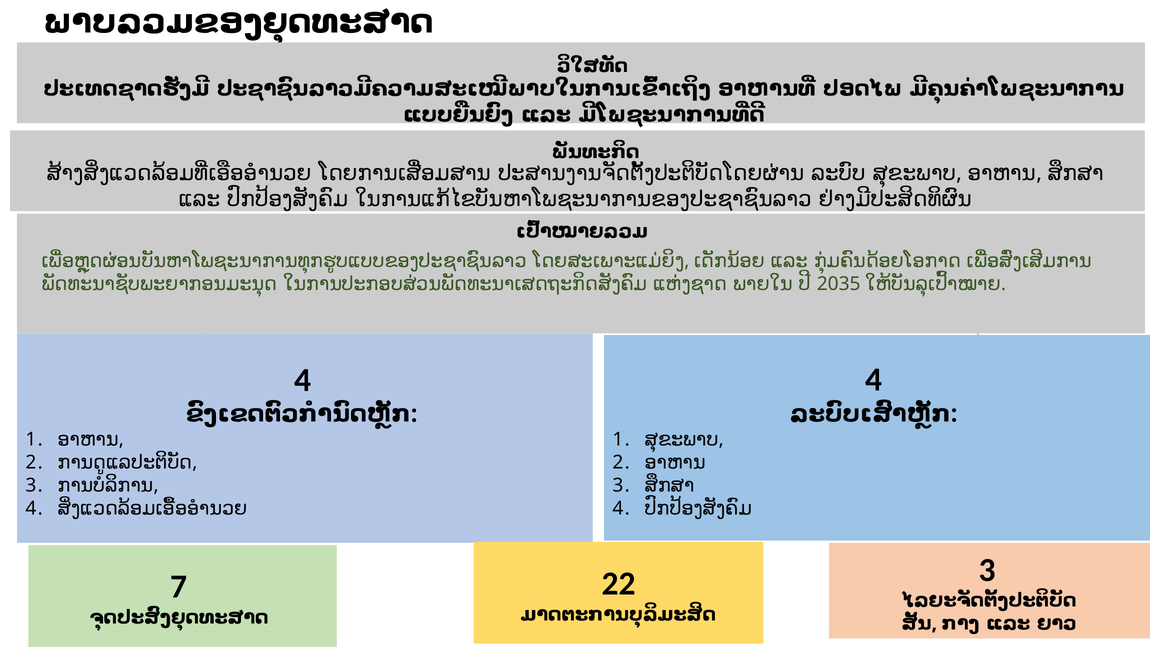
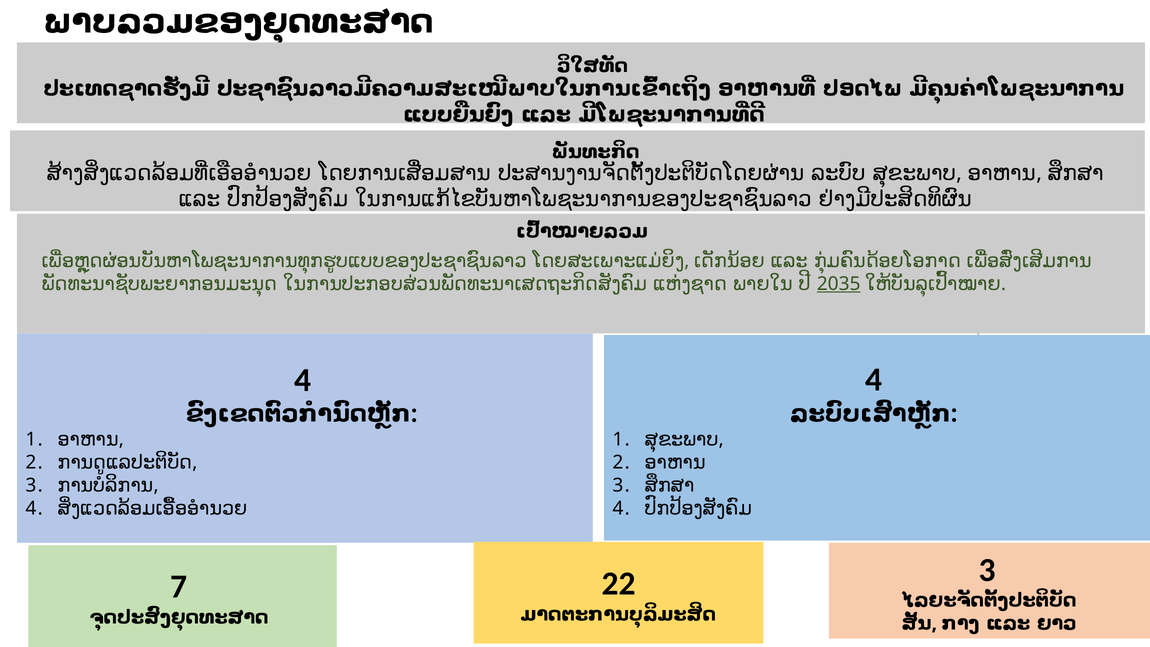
2035 underline: none -> present
